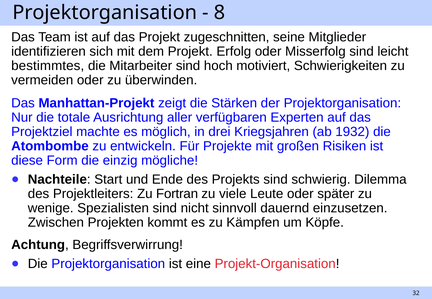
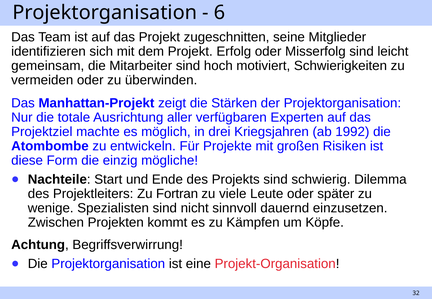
8: 8 -> 6
bestimmtes: bestimmtes -> gemeinsam
1932: 1932 -> 1992
